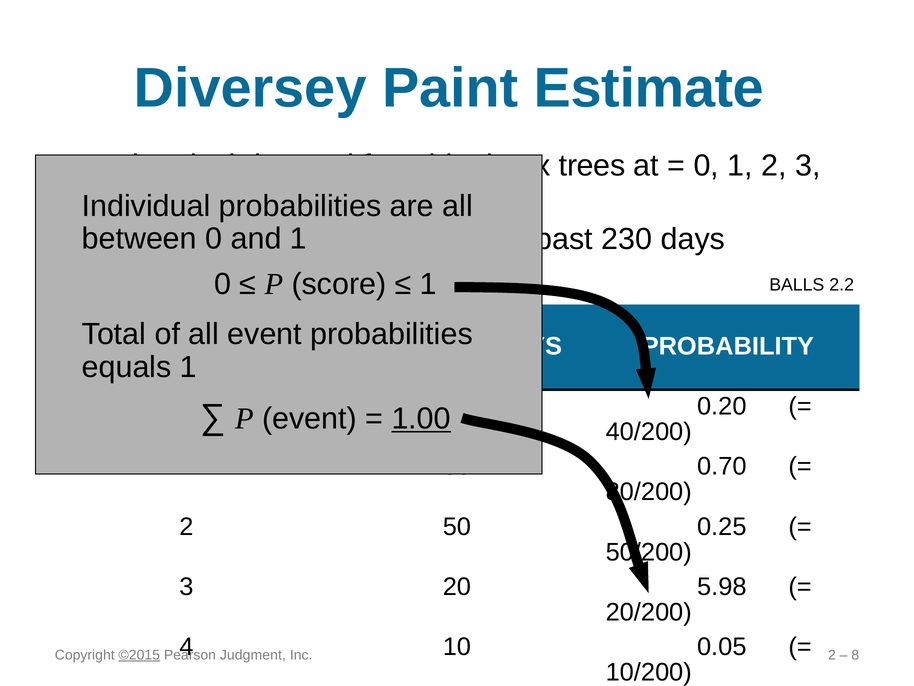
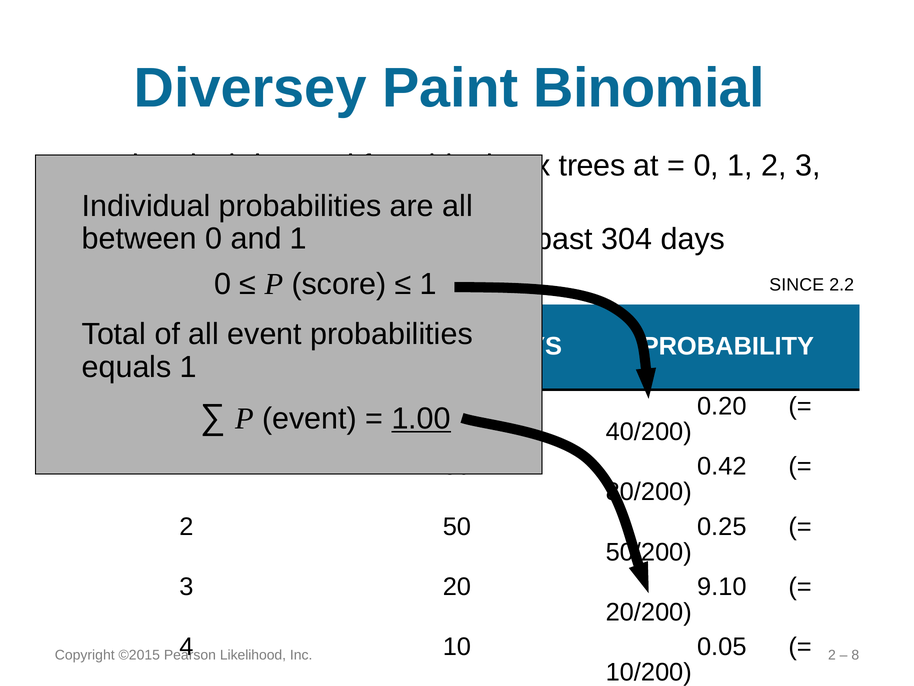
Estimate: Estimate -> Binomial
230: 230 -> 304
BALLS: BALLS -> SINCE
0.70: 0.70 -> 0.42
5.98: 5.98 -> 9.10
©2015 underline: present -> none
Judgment: Judgment -> Likelihood
